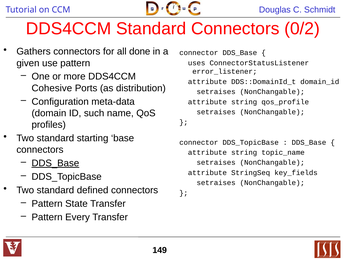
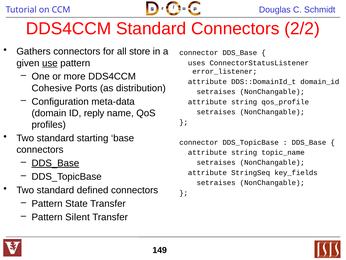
0/2: 0/2 -> 2/2
done: done -> store
use underline: none -> present
such: such -> reply
Every: Every -> Silent
